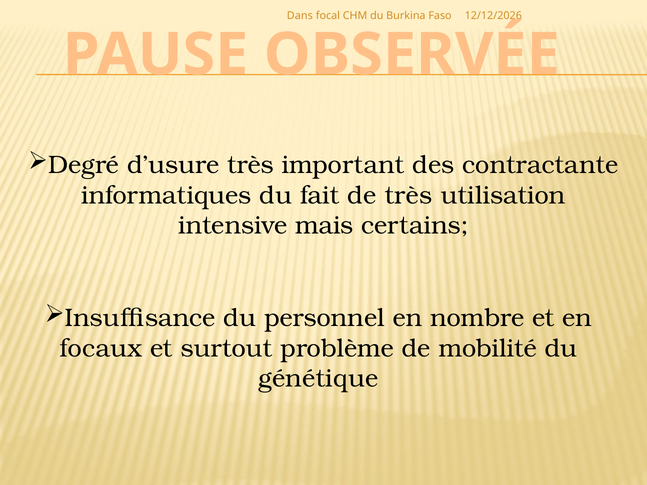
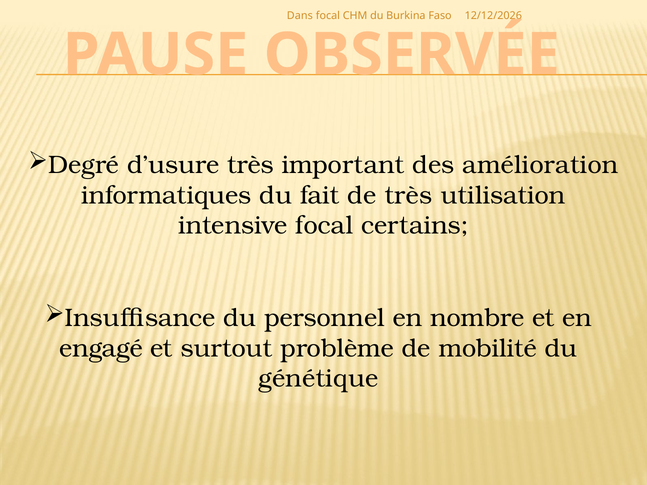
contractante: contractante -> amélioration
intensive mais: mais -> focal
focaux: focaux -> engagé
